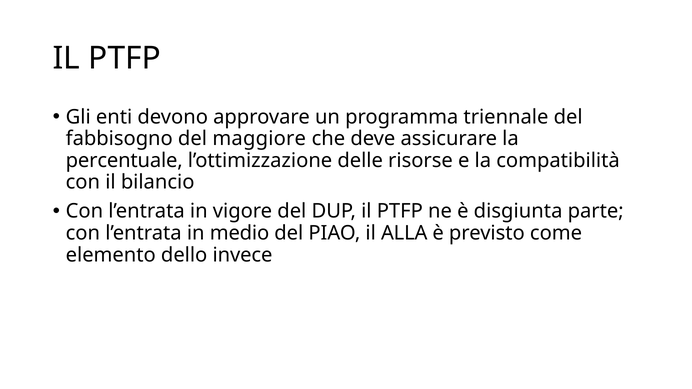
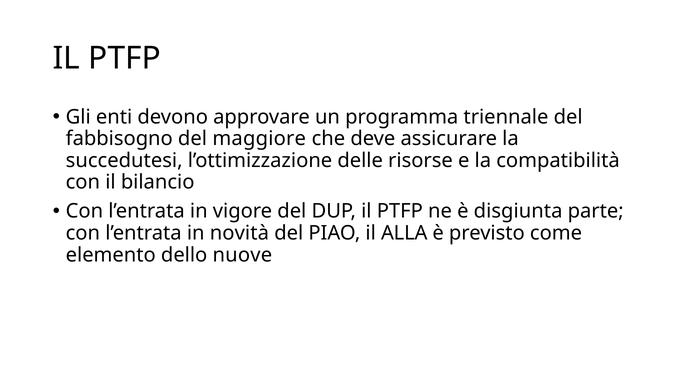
percentuale: percentuale -> succedutesi
medio: medio -> novità
invece: invece -> nuove
